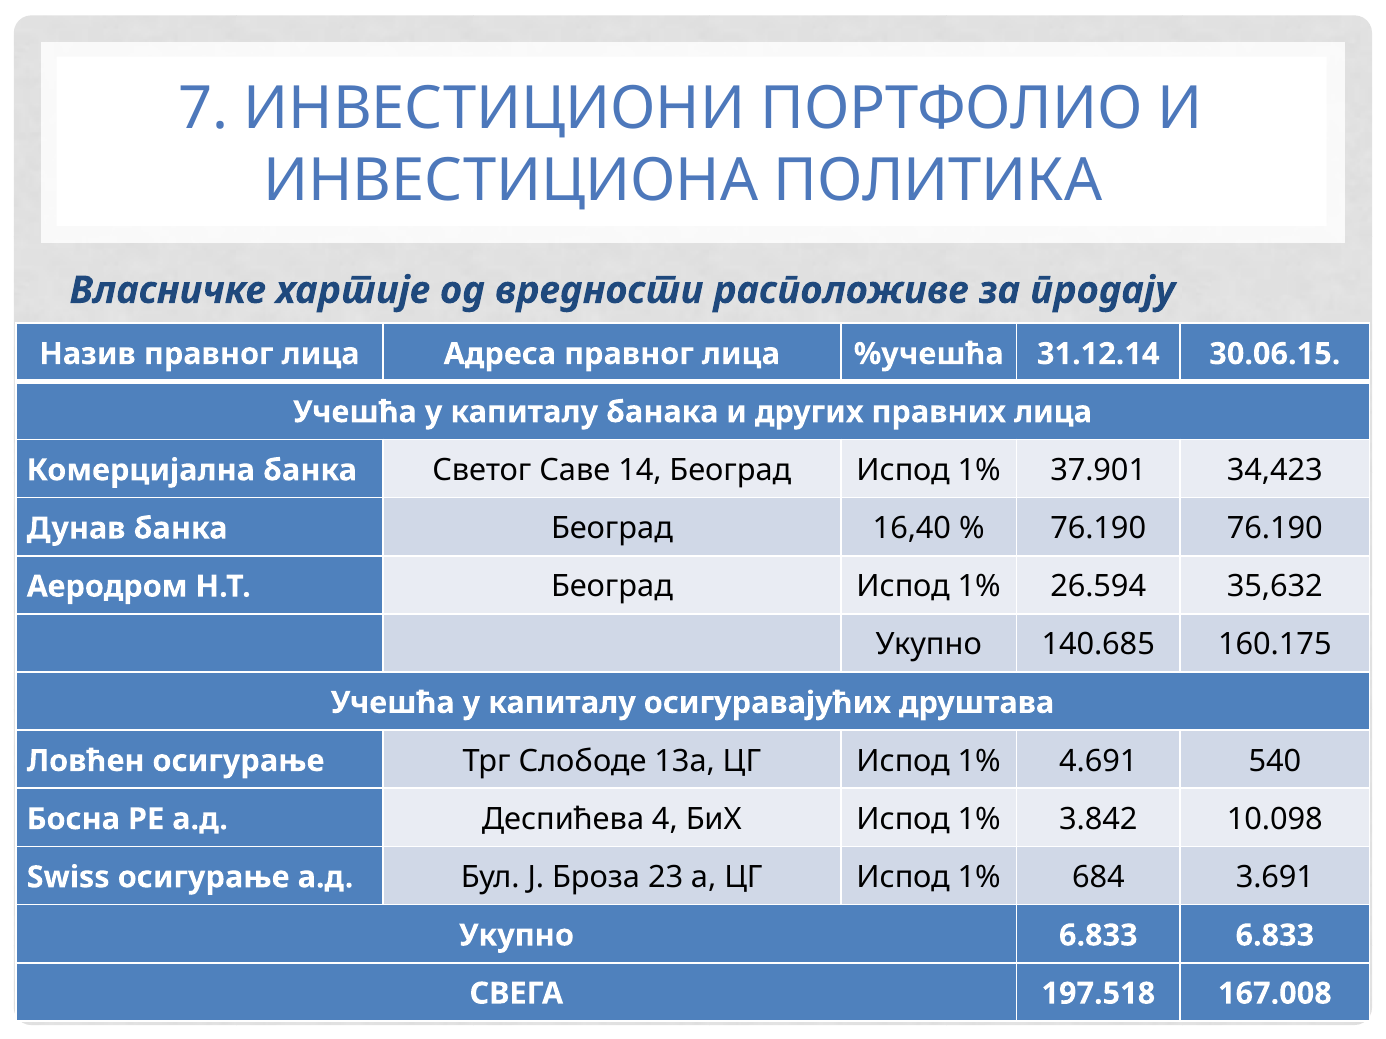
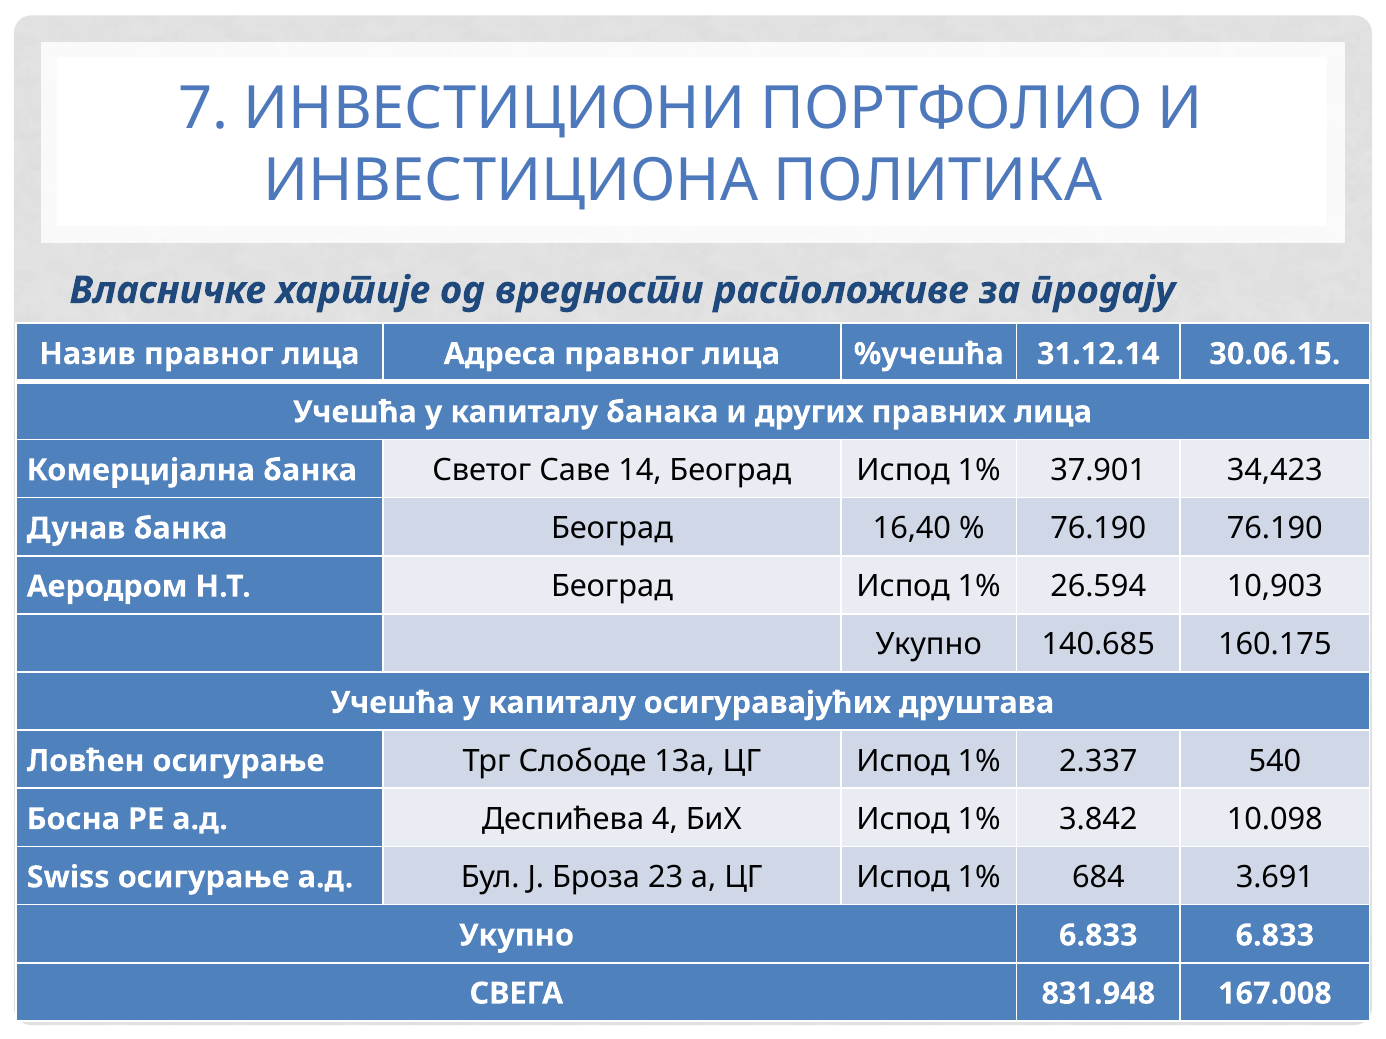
35,632: 35,632 -> 10,903
4.691: 4.691 -> 2.337
197.518: 197.518 -> 831.948
